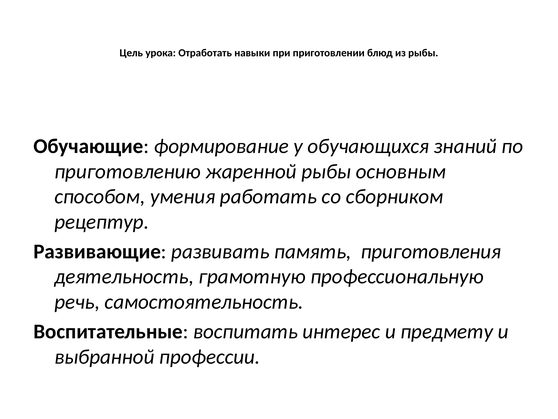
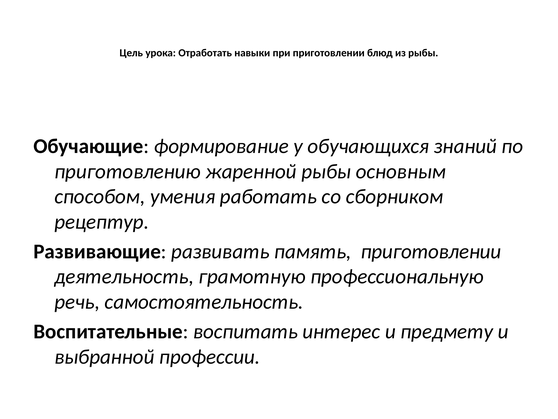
память приготовления: приготовления -> приготовлении
